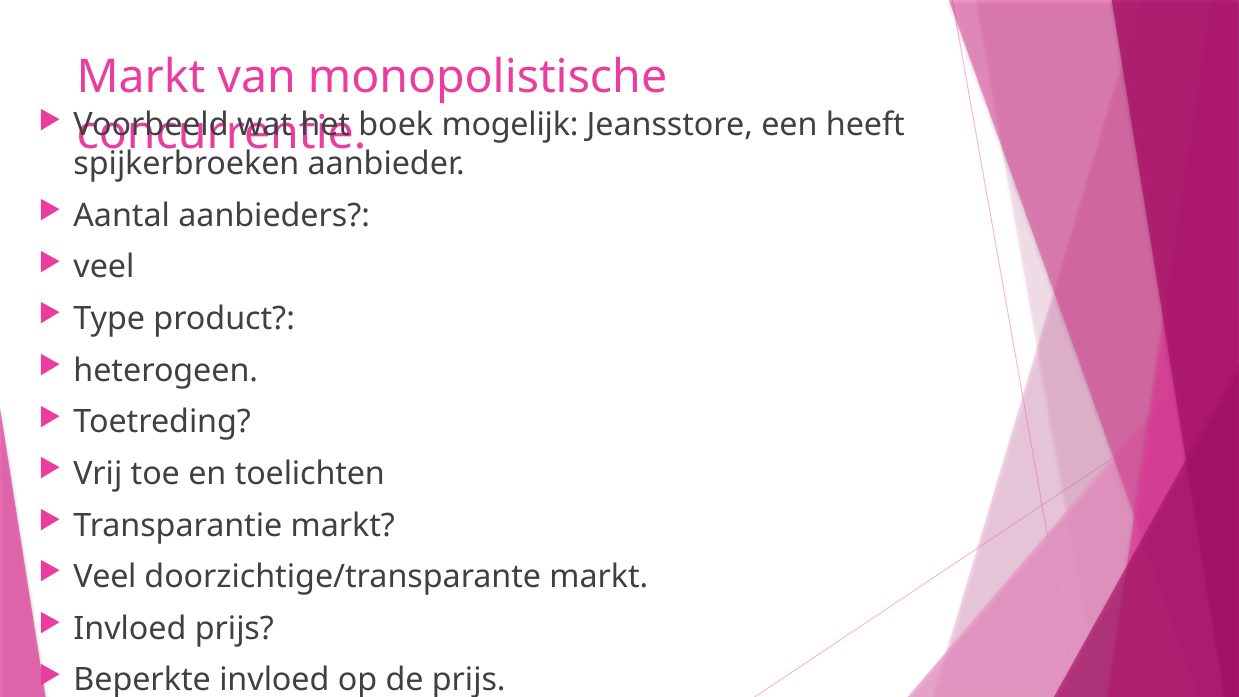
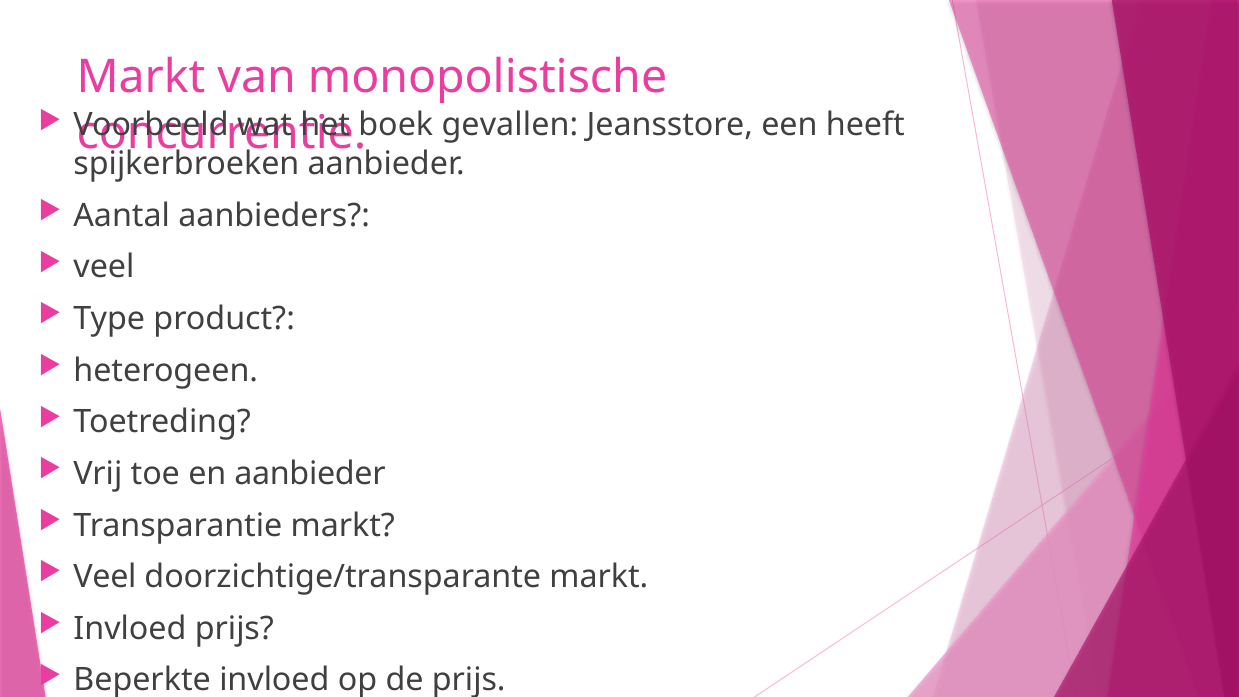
mogelijk: mogelijk -> gevallen
en toelichten: toelichten -> aanbieder
